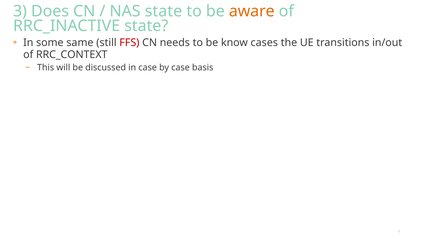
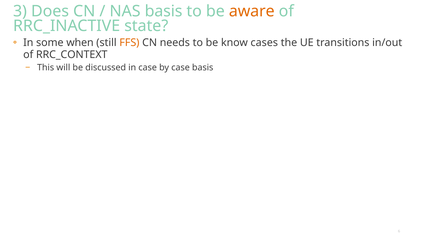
NAS state: state -> basis
same: same -> when
FFS colour: red -> orange
